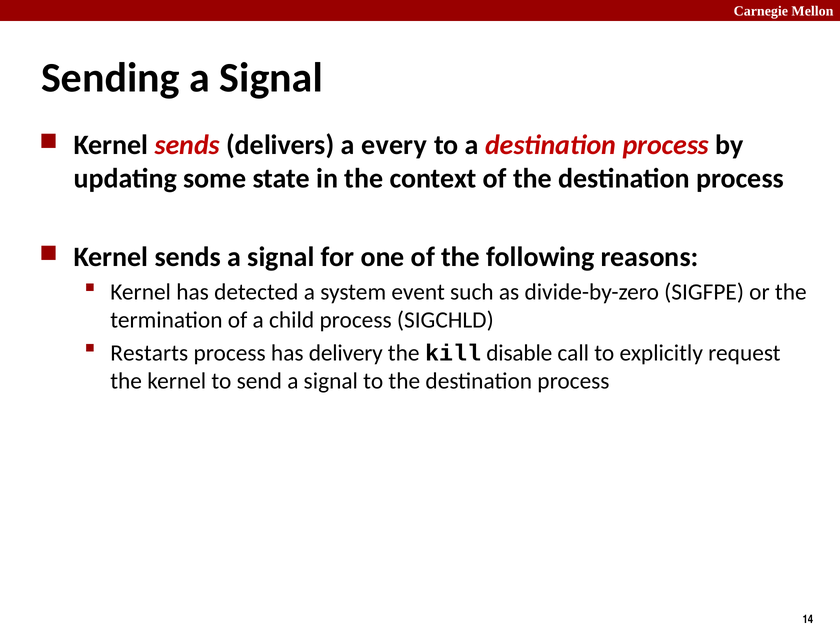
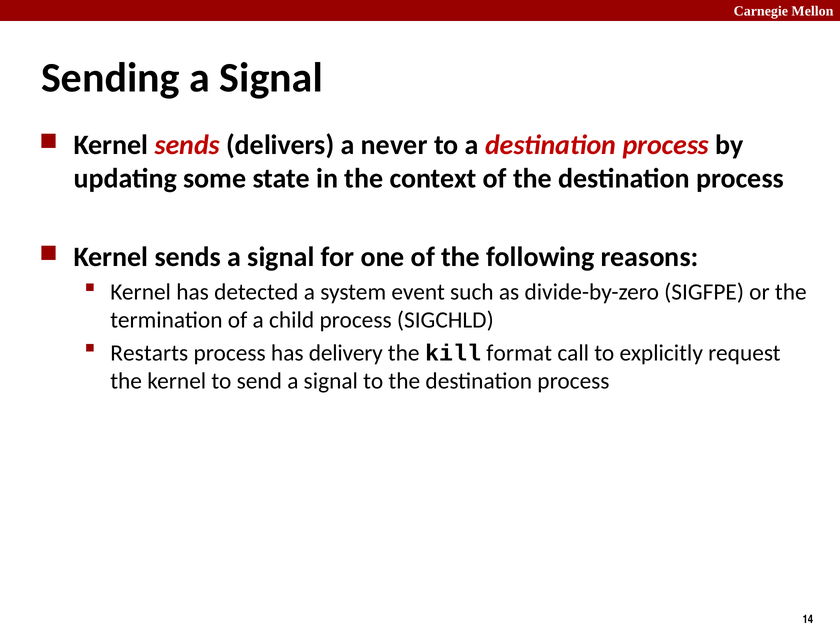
every: every -> never
disable: disable -> format
